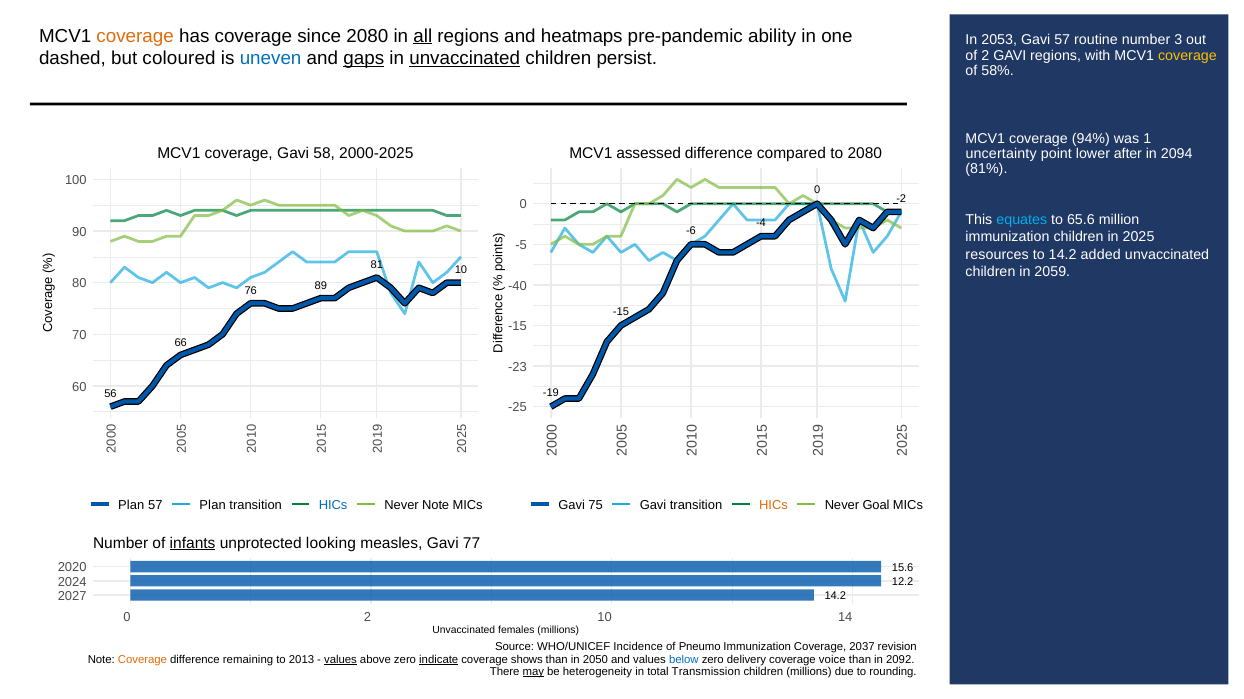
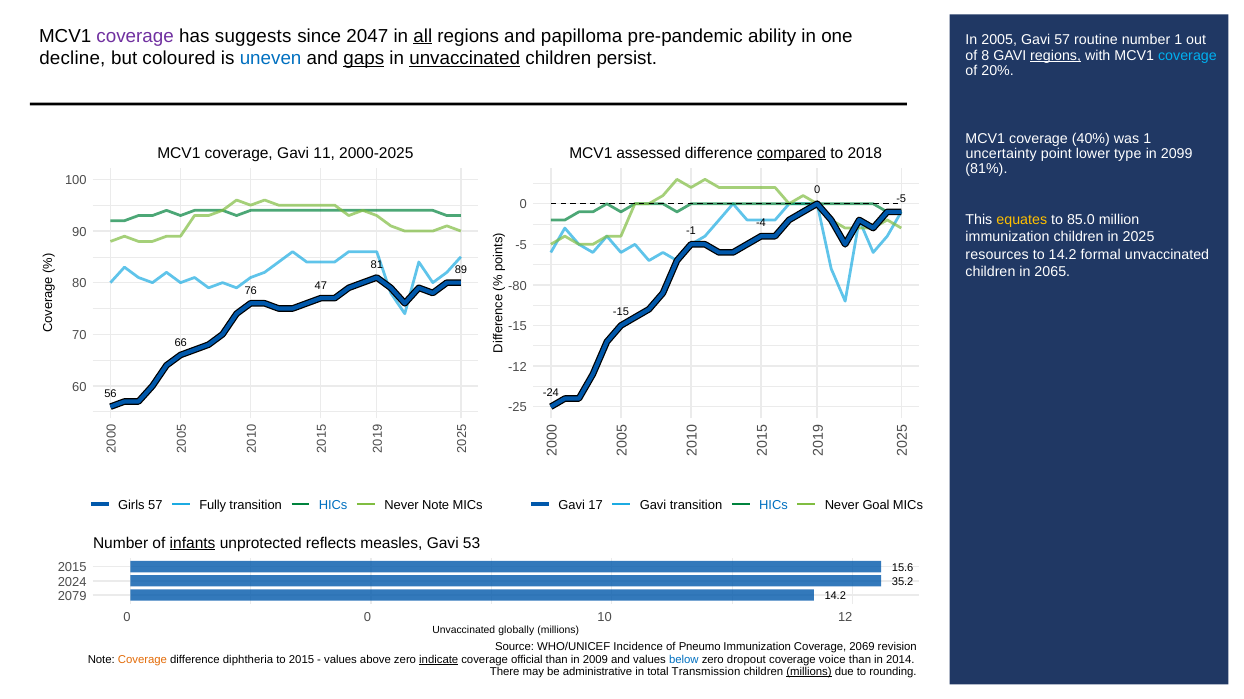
coverage at (135, 36) colour: orange -> purple
has coverage: coverage -> suggests
since 2080: 2080 -> 2047
heatmaps: heatmaps -> papilloma
2053: 2053 -> 2005
number 3: 3 -> 1
of 2: 2 -> 8
regions at (1056, 56) underline: none -> present
coverage at (1187, 56) colour: yellow -> light blue
dashed: dashed -> decline
58%: 58% -> 20%
94%: 94% -> 40%
58: 58 -> 11
compared underline: none -> present
to 2080: 2080 -> 2018
after: after -> type
2094: 2094 -> 2099
-2 at (901, 199): -2 -> -5
equates colour: light blue -> yellow
65.6: 65.6 -> 85.0
-6: -6 -> -1
added: added -> formal
81 10: 10 -> 89
2059: 2059 -> 2065
-40: -40 -> -80
89: 89 -> 47
-23: -23 -> -12
-19: -19 -> -24
Plan at (131, 506): Plan -> Girls
57 Plan: Plan -> Fully
75: 75 -> 17
HICs at (773, 506) colour: orange -> blue
looking: looking -> reflects
77: 77 -> 53
2020 at (72, 568): 2020 -> 2015
12.2: 12.2 -> 35.2
2027: 2027 -> 2079
2 at (368, 618): 2 -> 0
14: 14 -> 12
females: females -> globally
2037: 2037 -> 2069
remaining: remaining -> diphtheria
to 2013: 2013 -> 2015
values at (341, 660) underline: present -> none
shows: shows -> official
2050: 2050 -> 2009
delivery: delivery -> dropout
2092: 2092 -> 2014
may underline: present -> none
heterogeneity: heterogeneity -> administrative
millions at (809, 672) underline: none -> present
